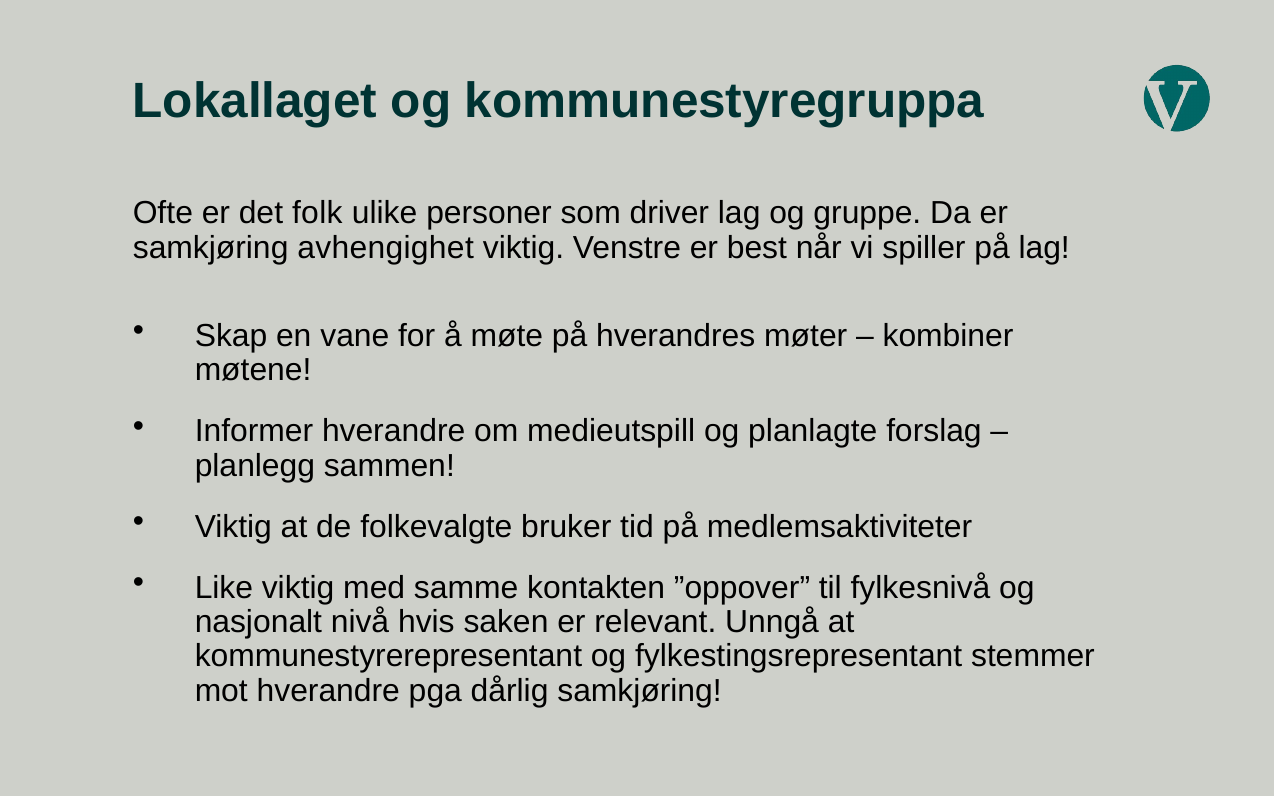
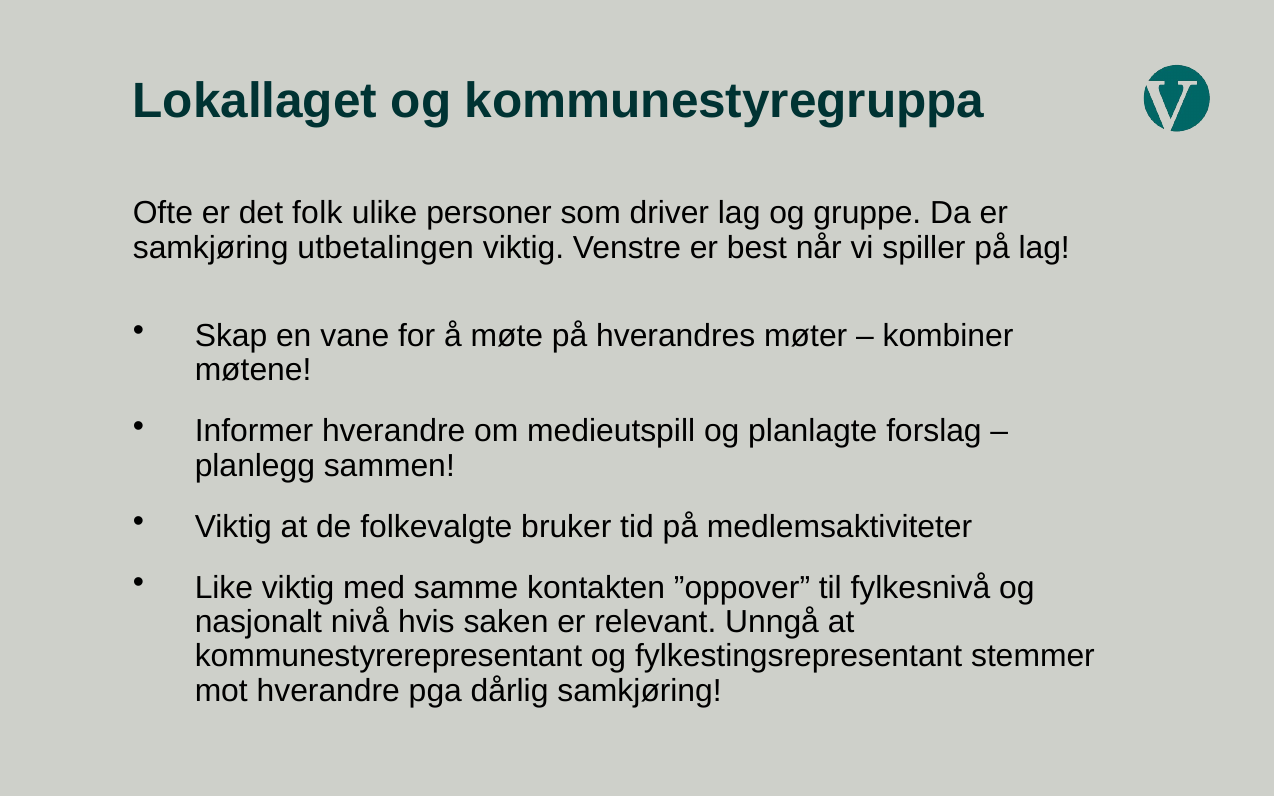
avhengighet: avhengighet -> utbetalingen
